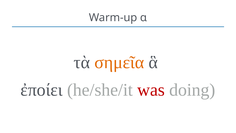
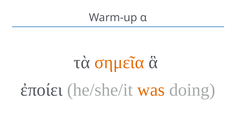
was colour: red -> orange
